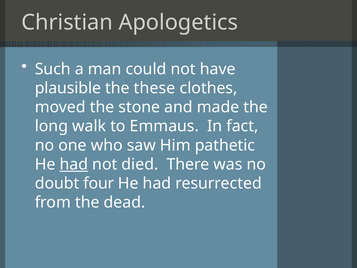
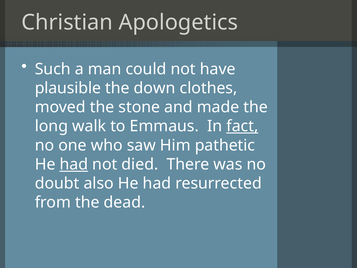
these: these -> down
fact underline: none -> present
four: four -> also
